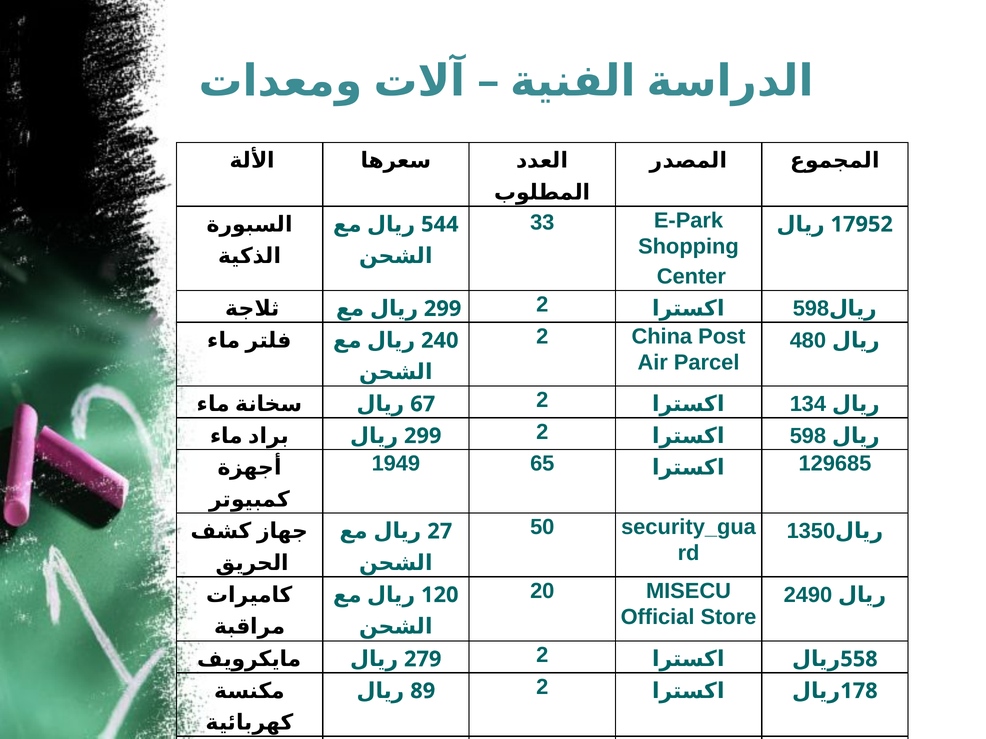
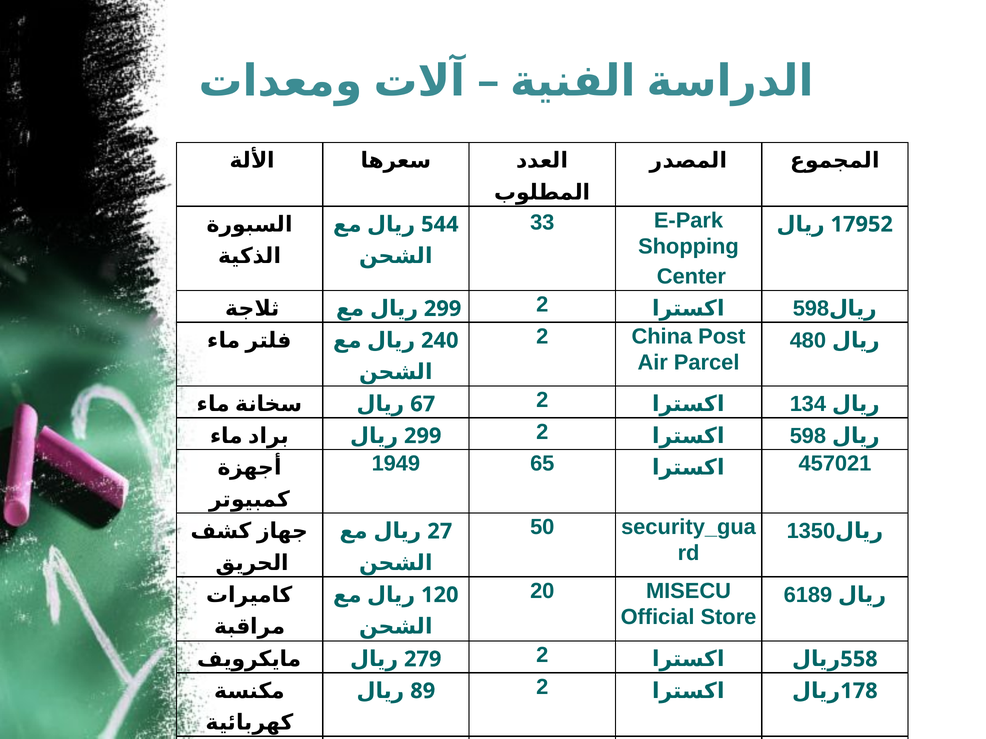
129685: 129685 -> 457021
2490: 2490 -> 6189
